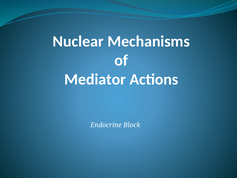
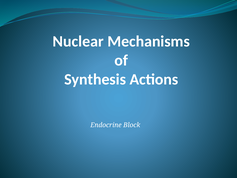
Mediator: Mediator -> Synthesis
